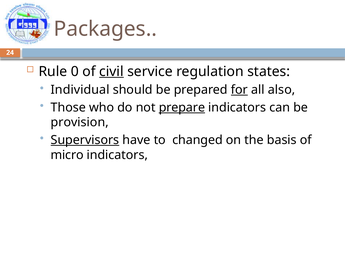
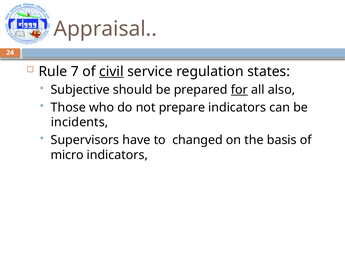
Packages: Packages -> Appraisal
0: 0 -> 7
Individual: Individual -> Subjective
prepare underline: present -> none
provision: provision -> incidents
Supervisors underline: present -> none
